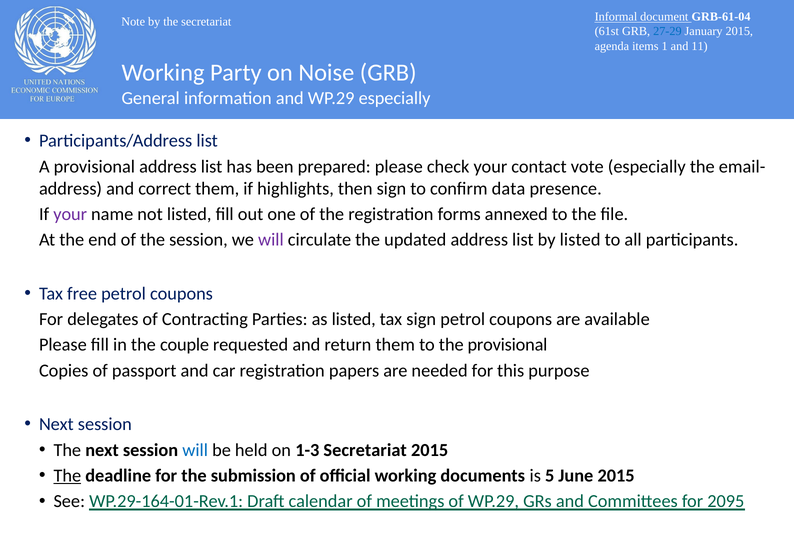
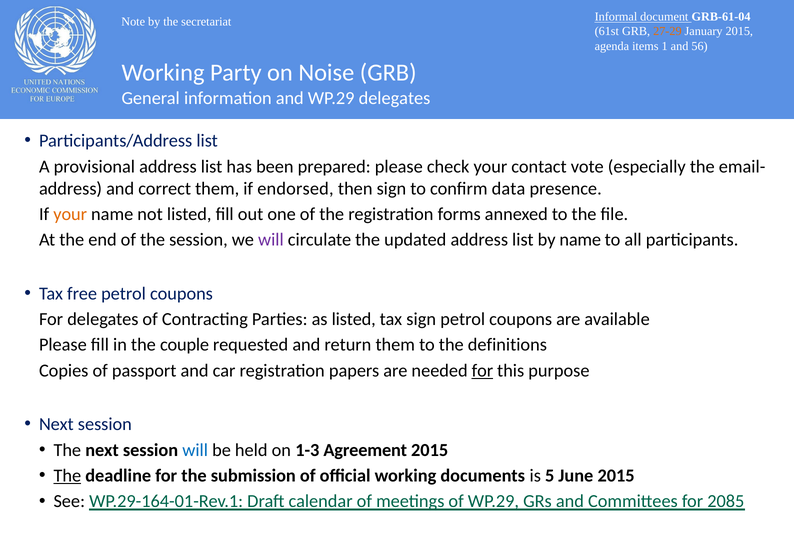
27-29 colour: blue -> orange
11: 11 -> 56
WP.29 especially: especially -> delegates
highlights: highlights -> endorsed
your at (70, 214) colour: purple -> orange
by listed: listed -> name
the provisional: provisional -> definitions
for at (482, 370) underline: none -> present
1-3 Secretariat: Secretariat -> Agreement
2095: 2095 -> 2085
